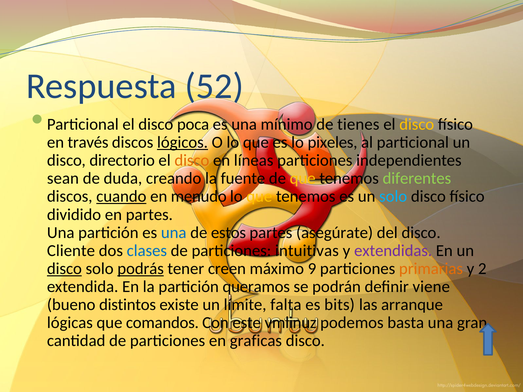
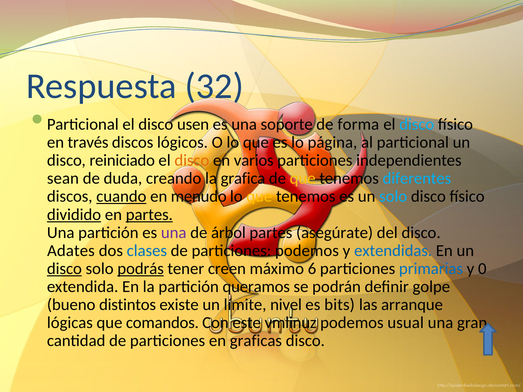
52: 52 -> 32
poca: poca -> usen
mínimo: mínimo -> soporte
tienes: tienes -> forma
disco at (417, 124) colour: yellow -> light blue
lógicos underline: present -> none
pixeles: pixeles -> página
directorio: directorio -> reiniciado
líneas: líneas -> varios
fuente: fuente -> grafica
diferentes colour: light green -> light blue
dividido underline: none -> present
partes at (149, 215) underline: none -> present
una at (174, 233) colour: blue -> purple
estos: estos -> árbol
Cliente: Cliente -> Adates
particiones intuitivas: intuitivas -> podemos
extendidas colour: purple -> blue
9: 9 -> 6
primarias colour: orange -> blue
2: 2 -> 0
viene: viene -> golpe
falta: falta -> nivel
basta: basta -> usual
